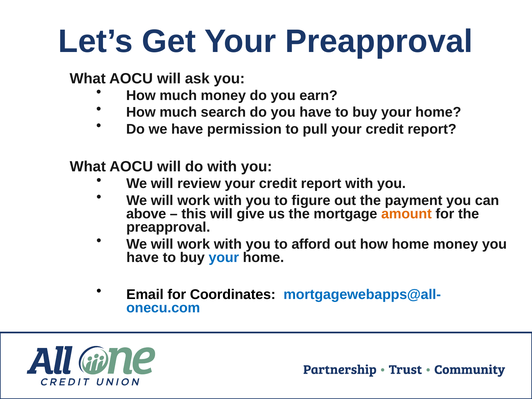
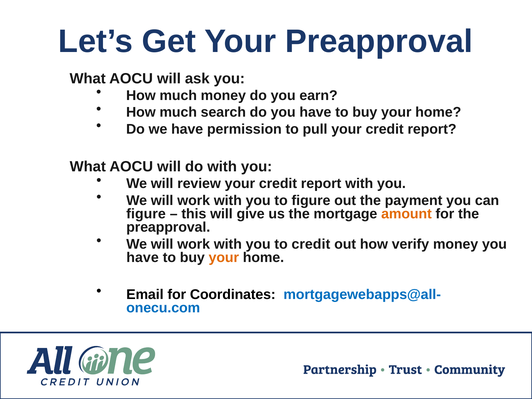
above at (146, 214): above -> figure
to afford: afford -> credit
how home: home -> verify
your at (224, 258) colour: blue -> orange
